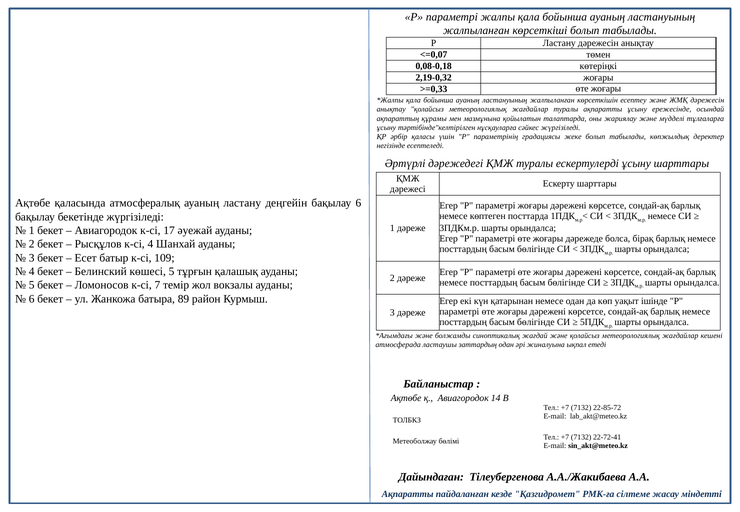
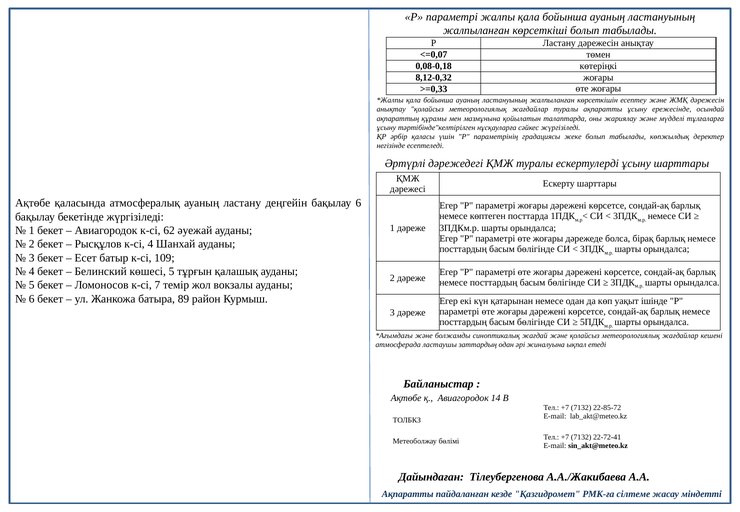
2,19-0,32: 2,19-0,32 -> 8,12-0,32
17: 17 -> 62
